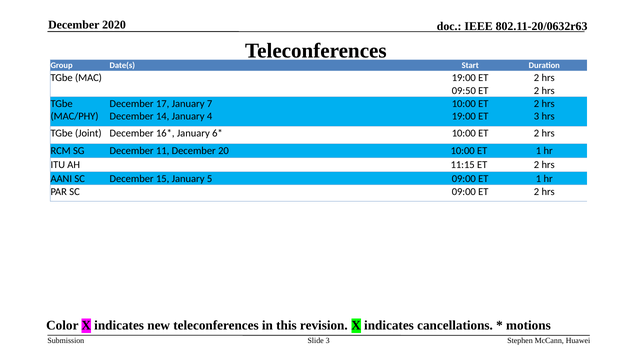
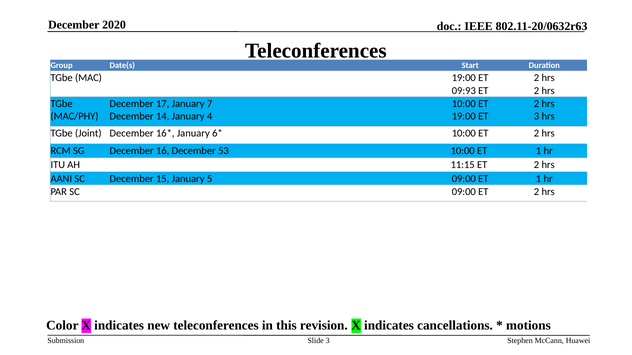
09:50: 09:50 -> 09:93
11: 11 -> 16
20: 20 -> 53
